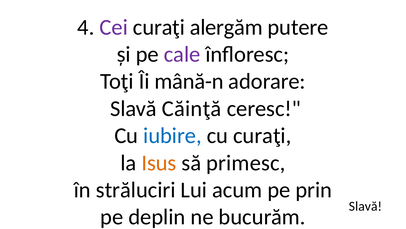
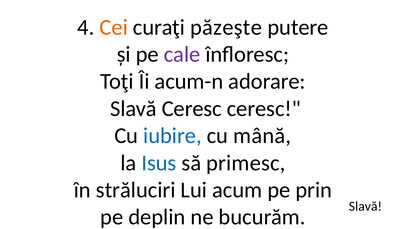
Cei colour: purple -> orange
alergăm: alergăm -> păzeşte
mână-n: mână-n -> acum-n
Slavă Căinţă: Căinţă -> Ceresc
cu curaţi: curaţi -> mână
Isus colour: orange -> blue
